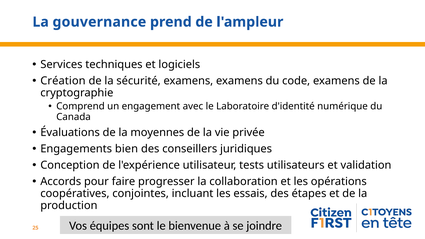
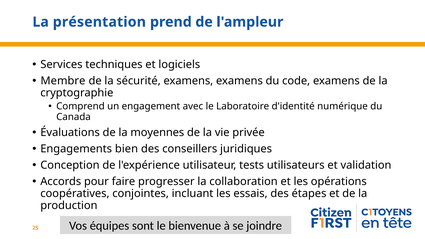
gouvernance: gouvernance -> présentation
Création: Création -> Membre
